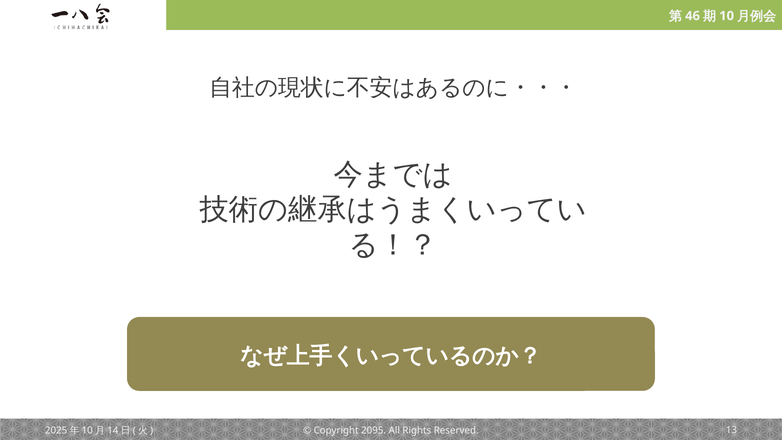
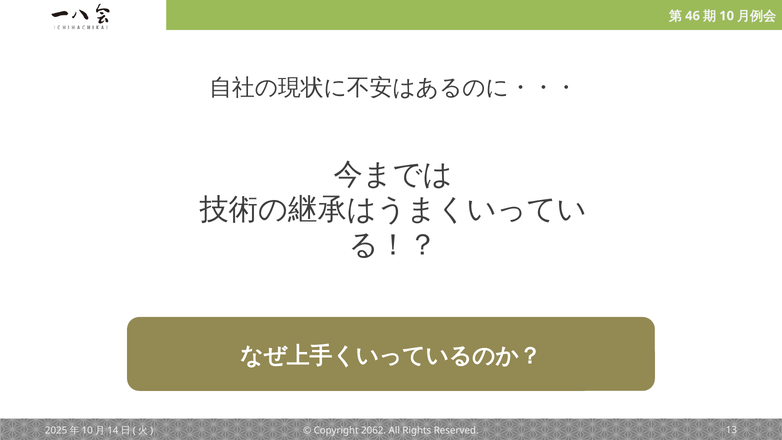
2095: 2095 -> 2062
